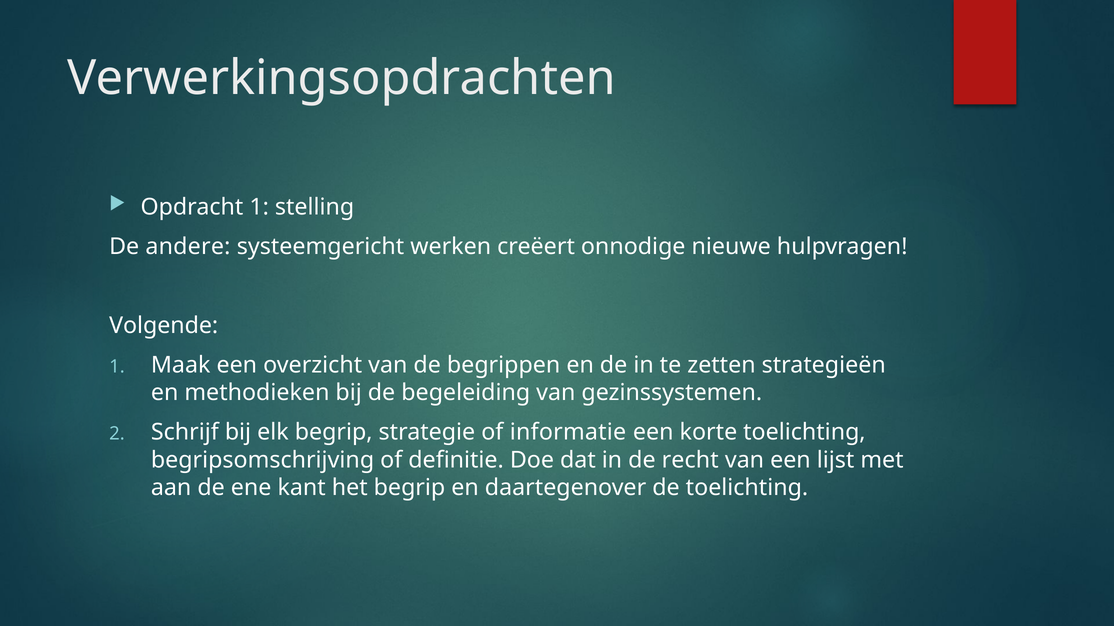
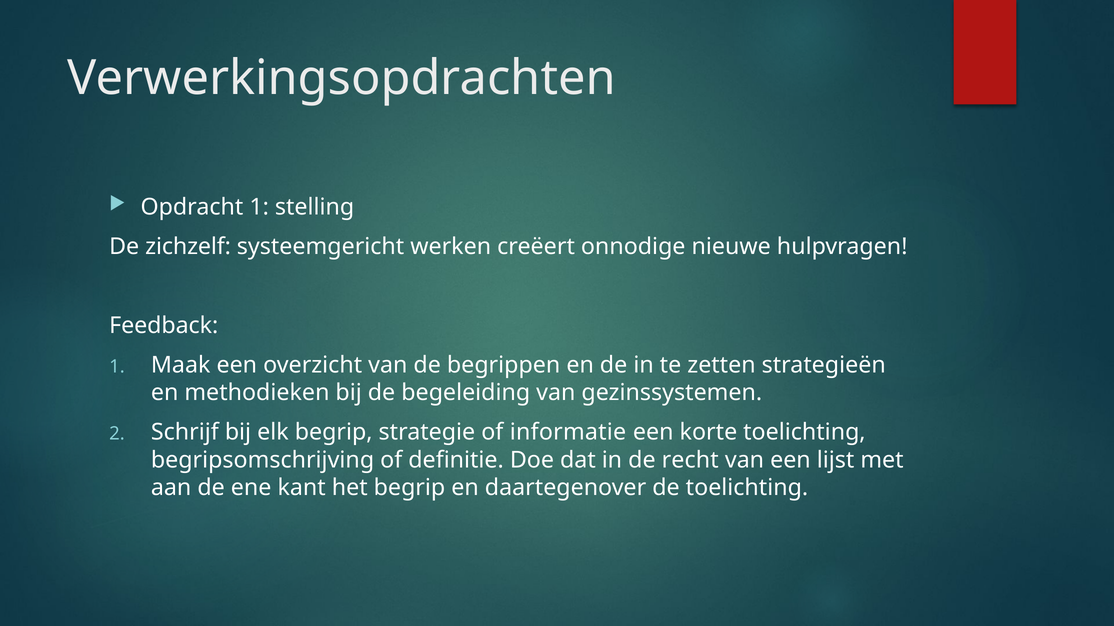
andere: andere -> zichzelf
Volgende: Volgende -> Feedback
